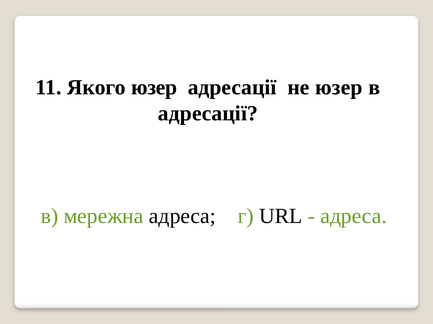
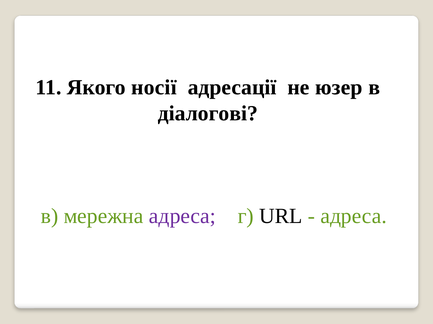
Якого юзер: юзер -> носії
адресації at (208, 114): адресації -> діалогові
адреса at (182, 216) colour: black -> purple
